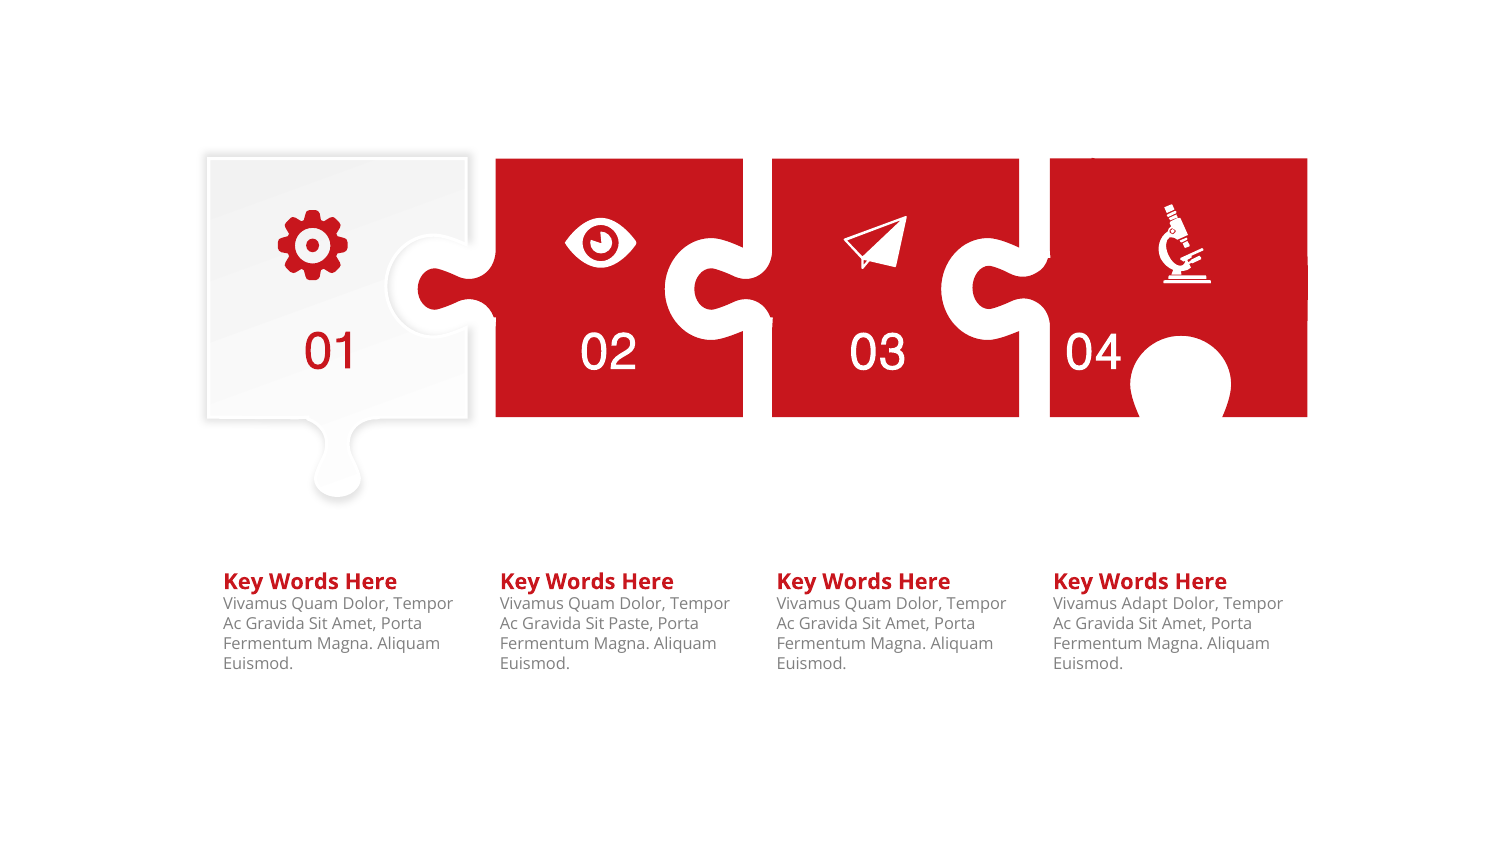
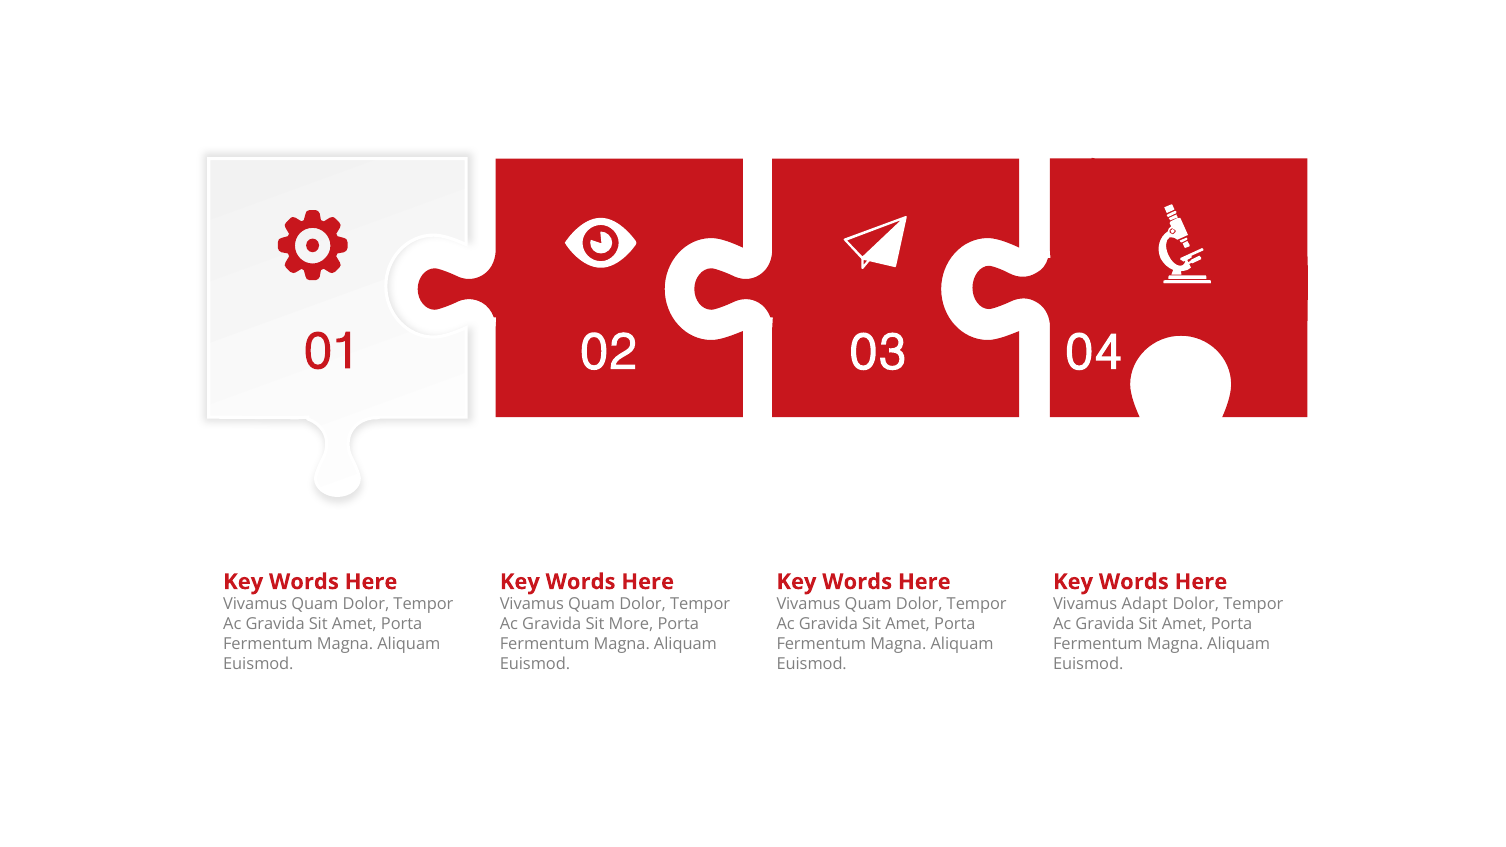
Paste: Paste -> More
